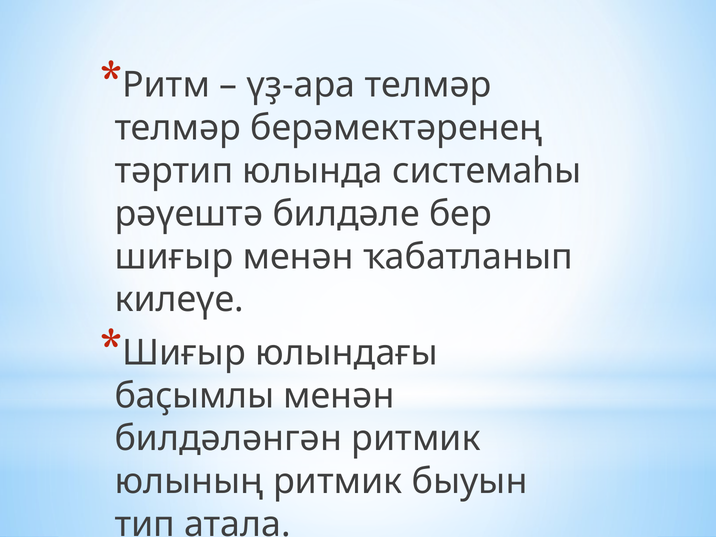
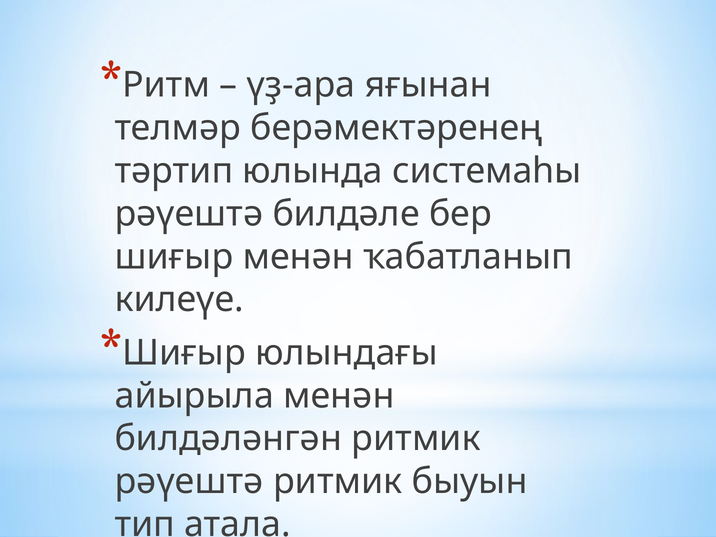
үҙ-ара телмәр: телмәр -> яғынан
баҫымлы: баҫымлы -> айырыла
юлының at (189, 482): юлының -> рәүештә
